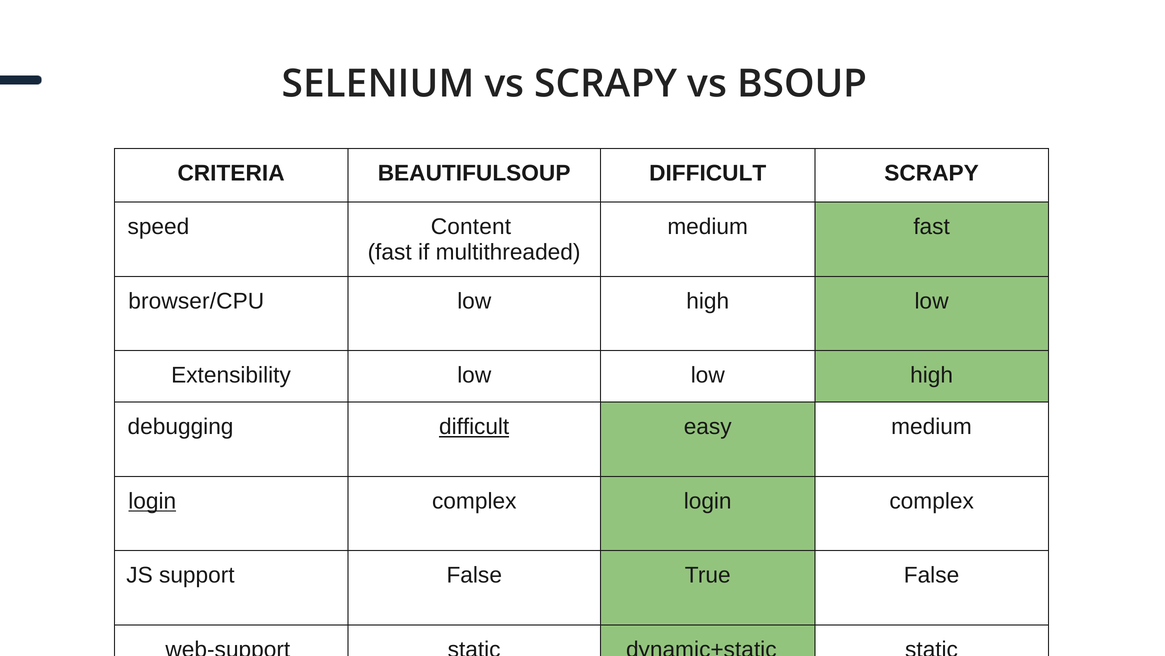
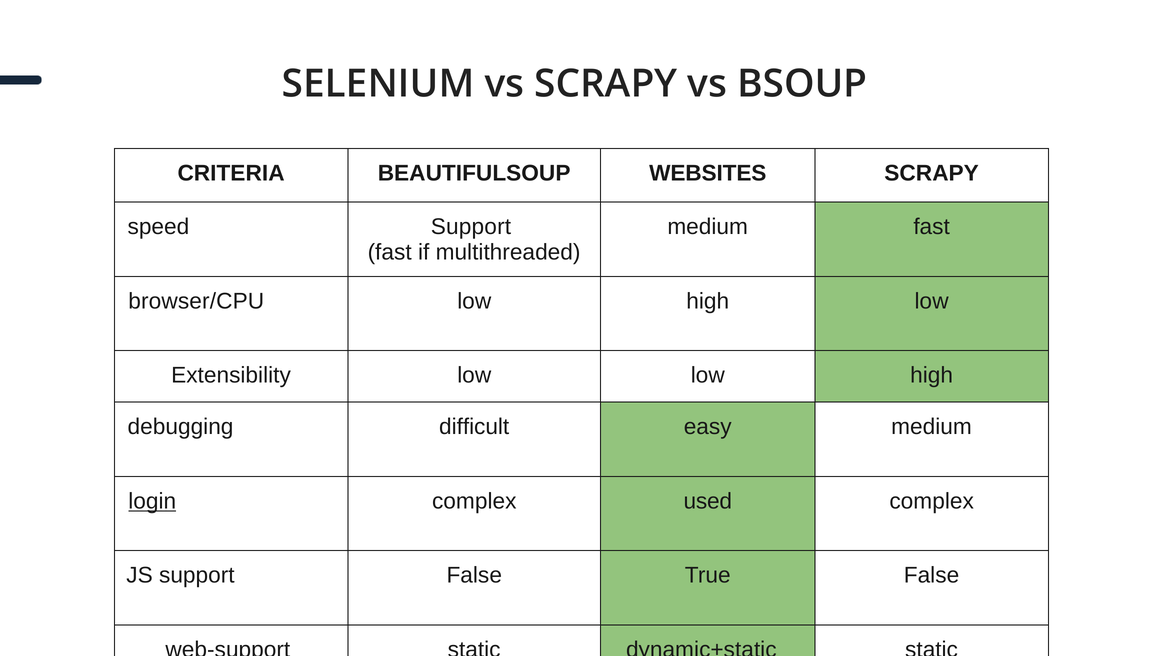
BEAUTIFULSOUP DIFFICULT: DIFFICULT -> WEBSITES
speed Content: Content -> Support
difficult at (474, 427) underline: present -> none
complex login: login -> used
